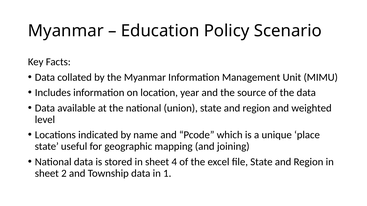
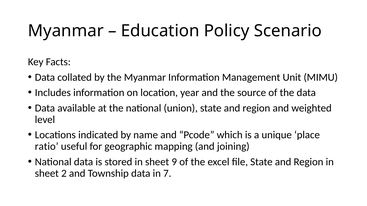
state at (47, 147): state -> ratio
4: 4 -> 9
1: 1 -> 7
